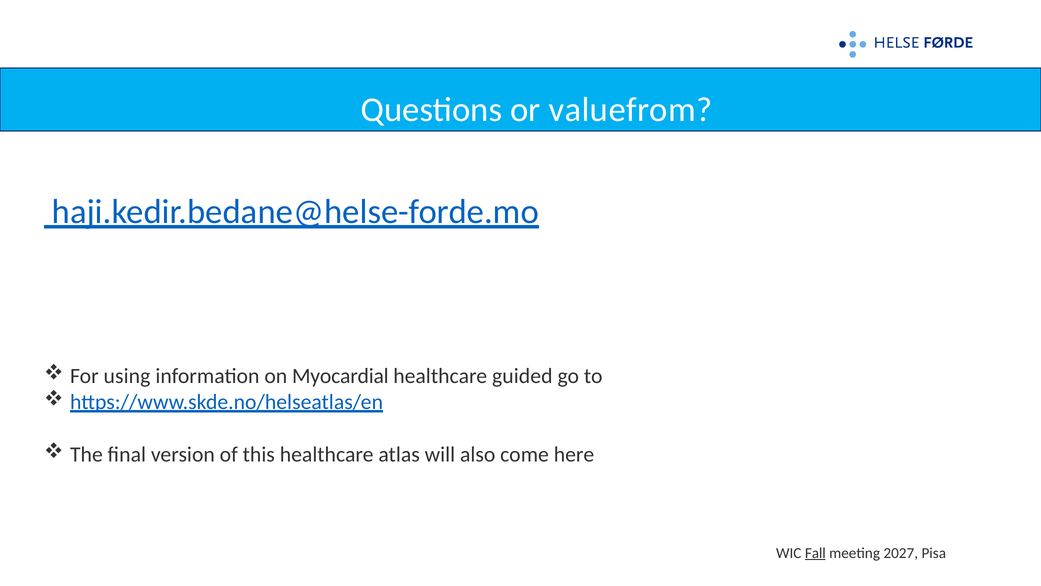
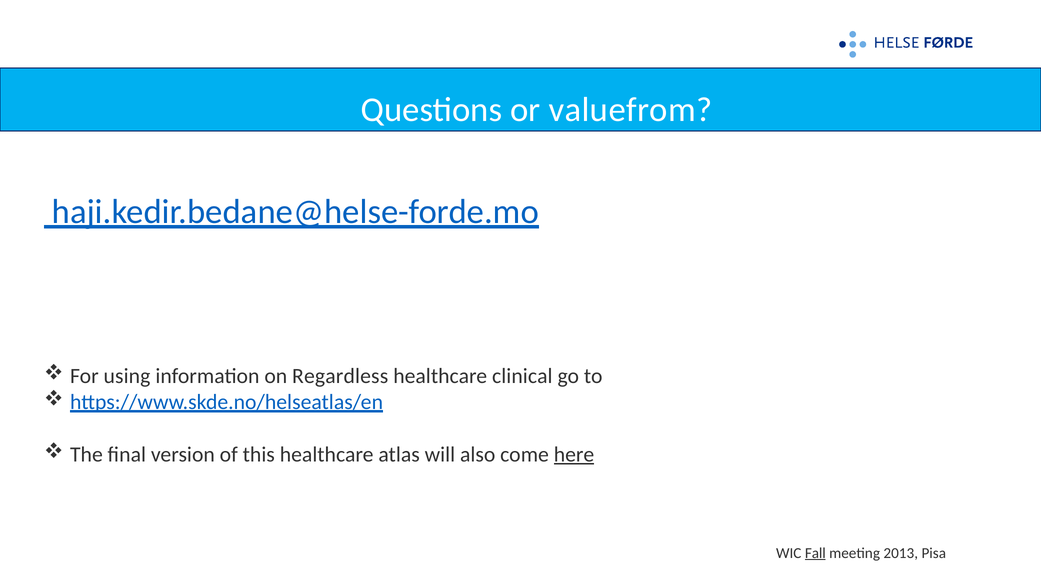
Myocardial: Myocardial -> Regardless
guided: guided -> clinical
here underline: none -> present
2027: 2027 -> 2013
